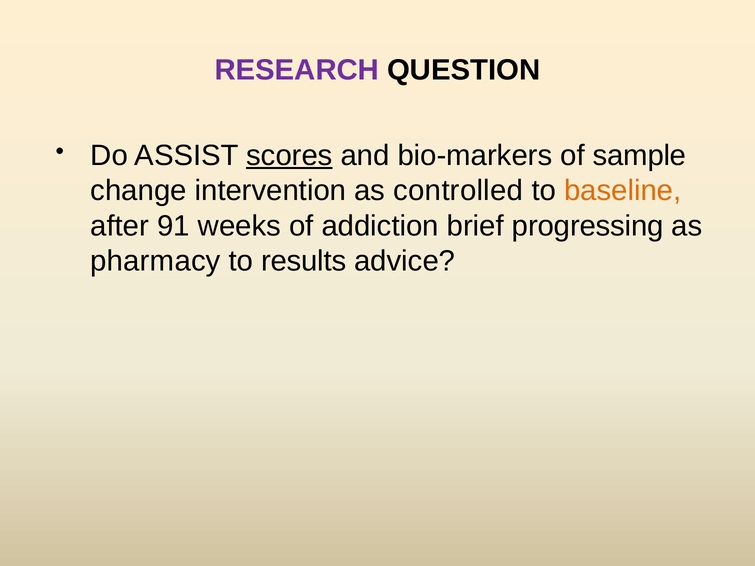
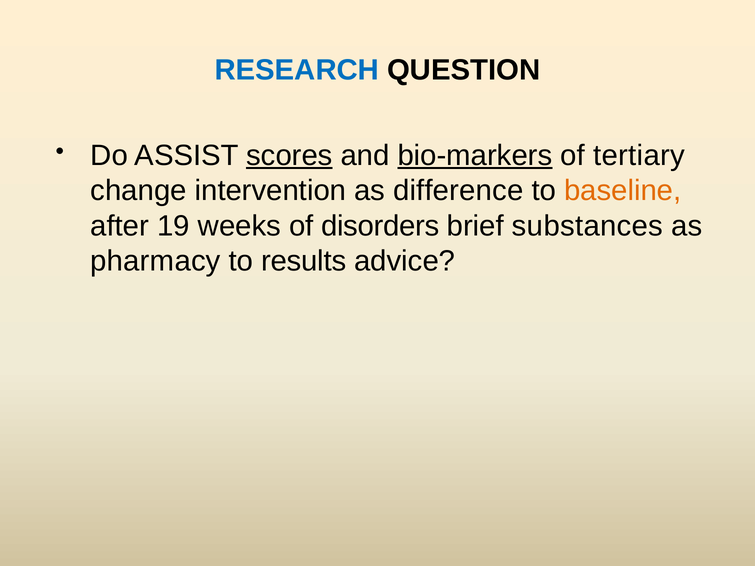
RESEARCH colour: purple -> blue
bio-markers underline: none -> present
sample: sample -> tertiary
controlled: controlled -> difference
91: 91 -> 19
addiction: addiction -> disorders
progressing: progressing -> substances
